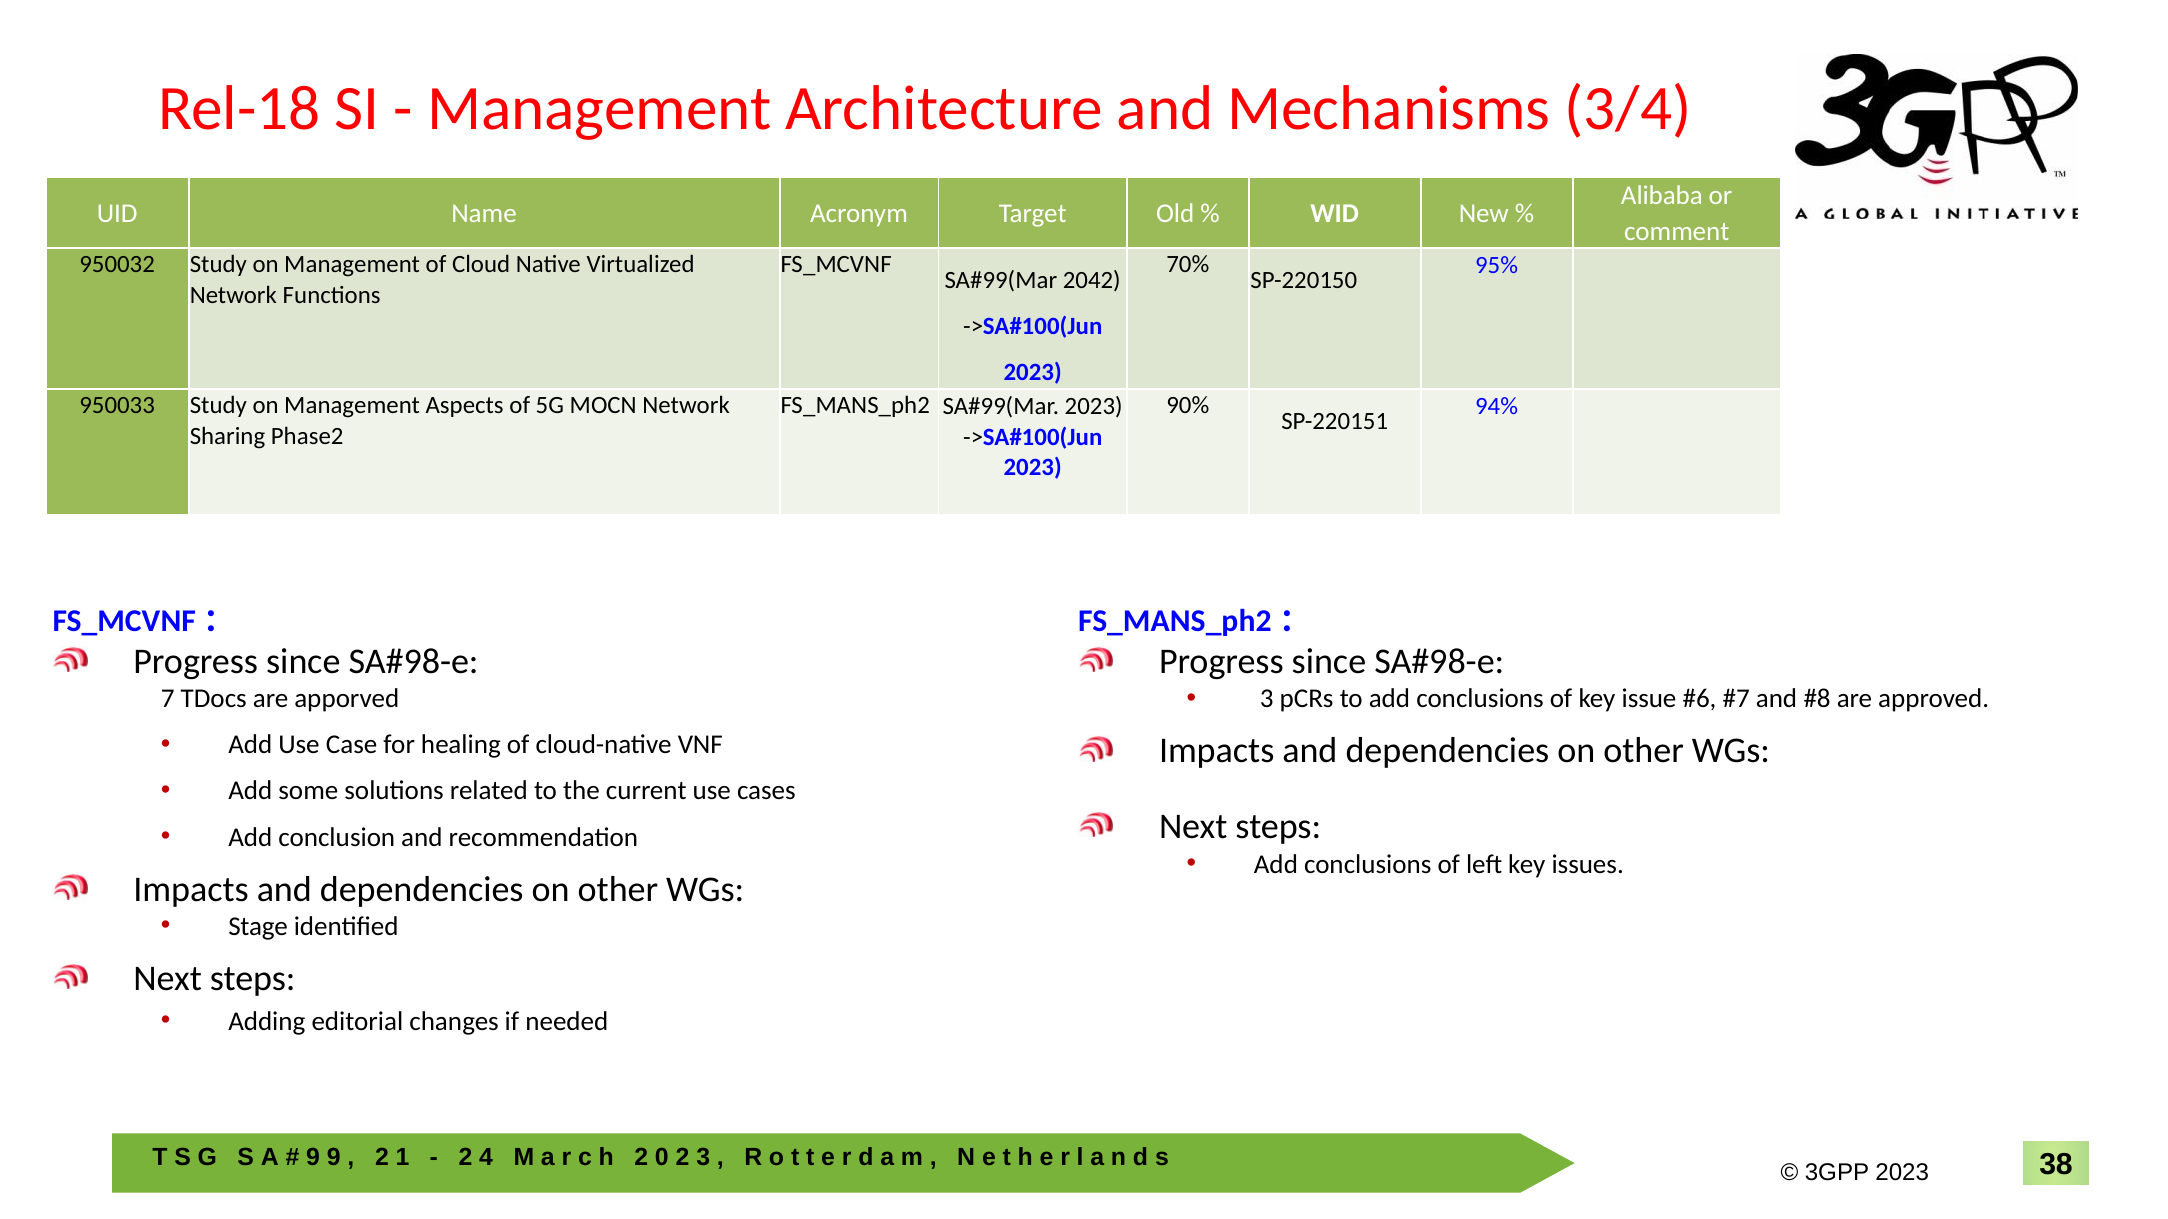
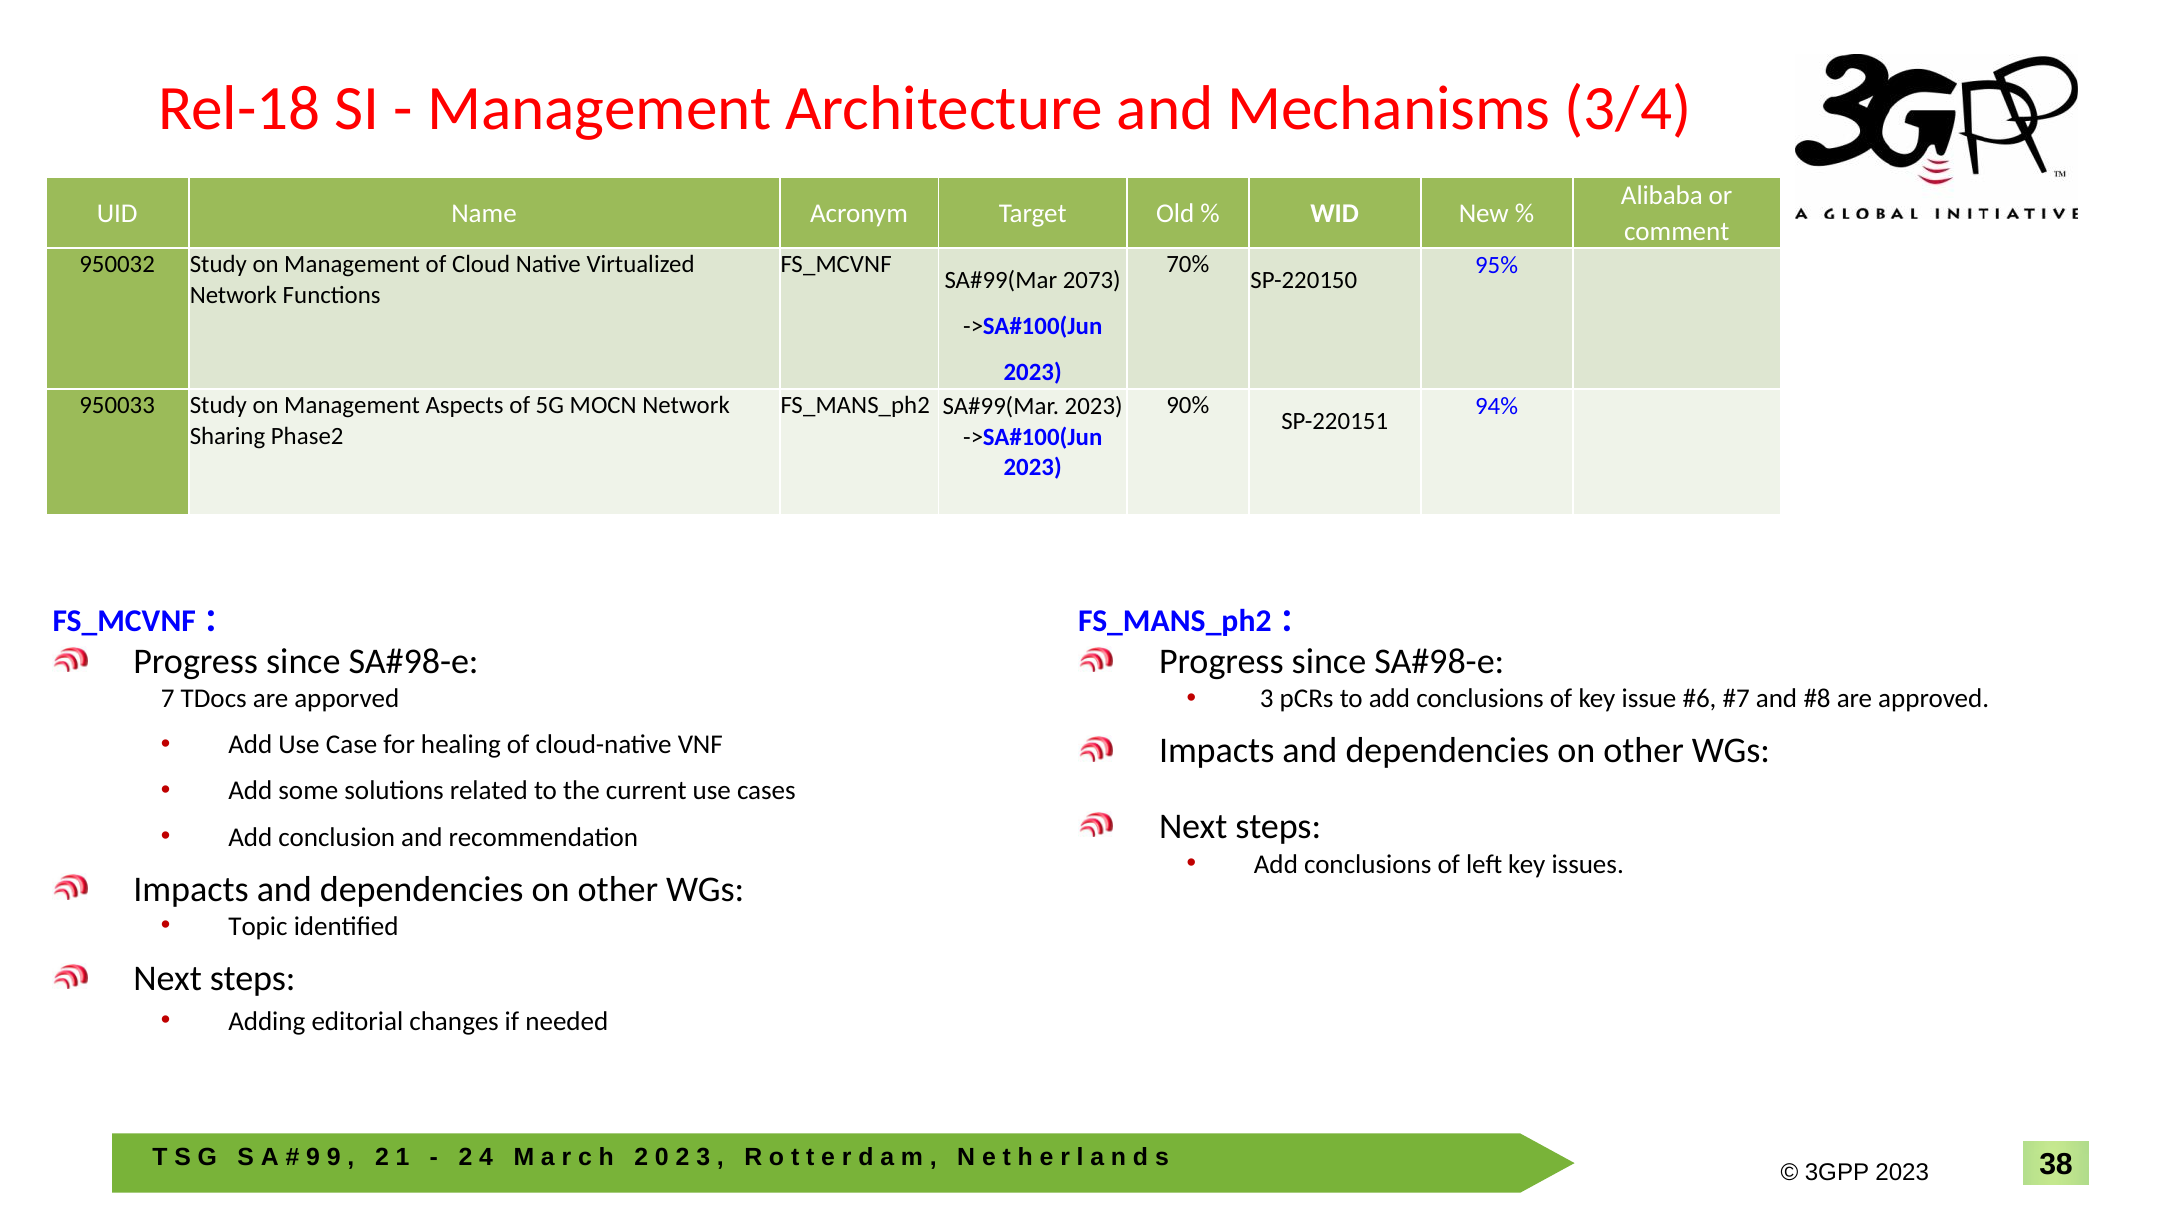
2042: 2042 -> 2073
Stage: Stage -> Topic
